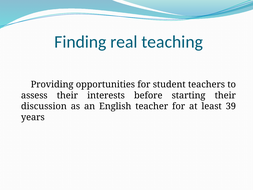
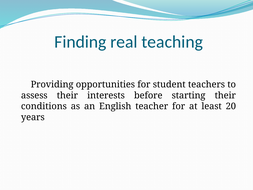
discussion: discussion -> conditions
39: 39 -> 20
